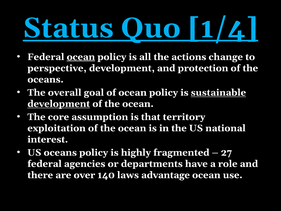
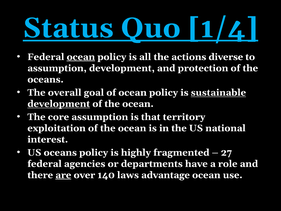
change: change -> diverse
perspective at (57, 68): perspective -> assumption
are underline: none -> present
